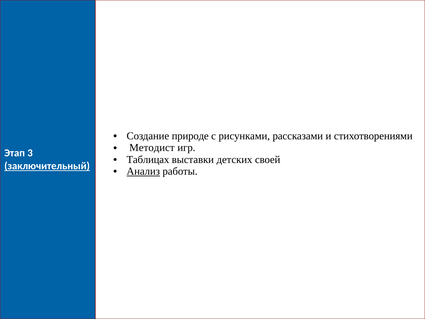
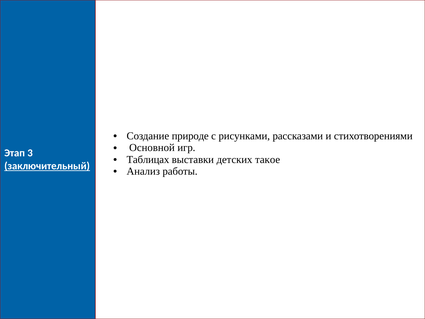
Методист: Методист -> Основной
своей: своей -> такое
Анализ underline: present -> none
